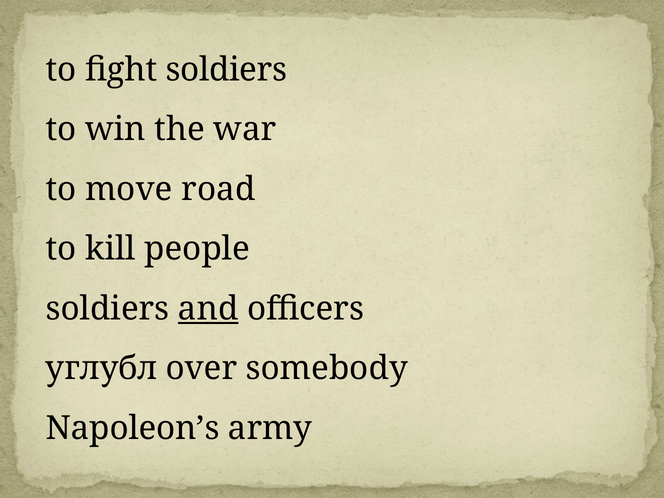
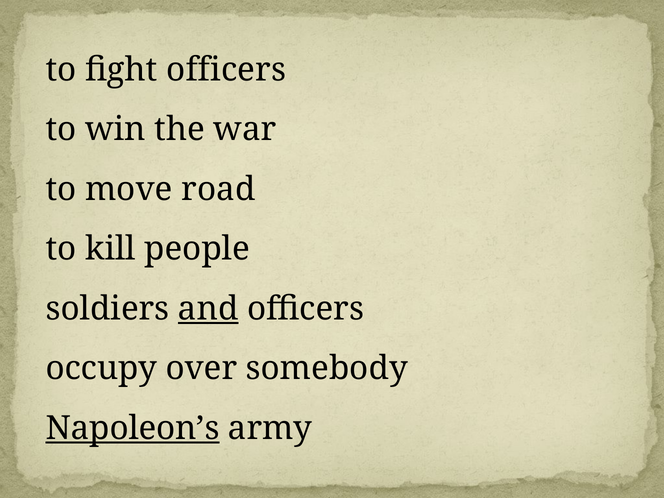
fight soldiers: soldiers -> officers
углубл: углубл -> occupy
Napoleon’s underline: none -> present
